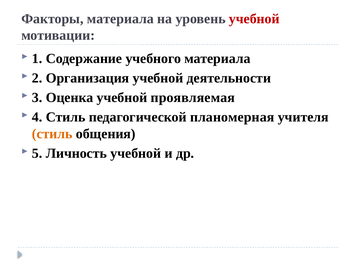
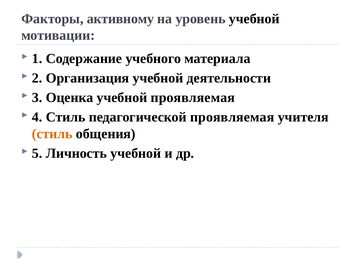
Факторы материала: материала -> активному
учебной at (254, 19) colour: red -> black
педагогической планомерная: планомерная -> проявляемая
